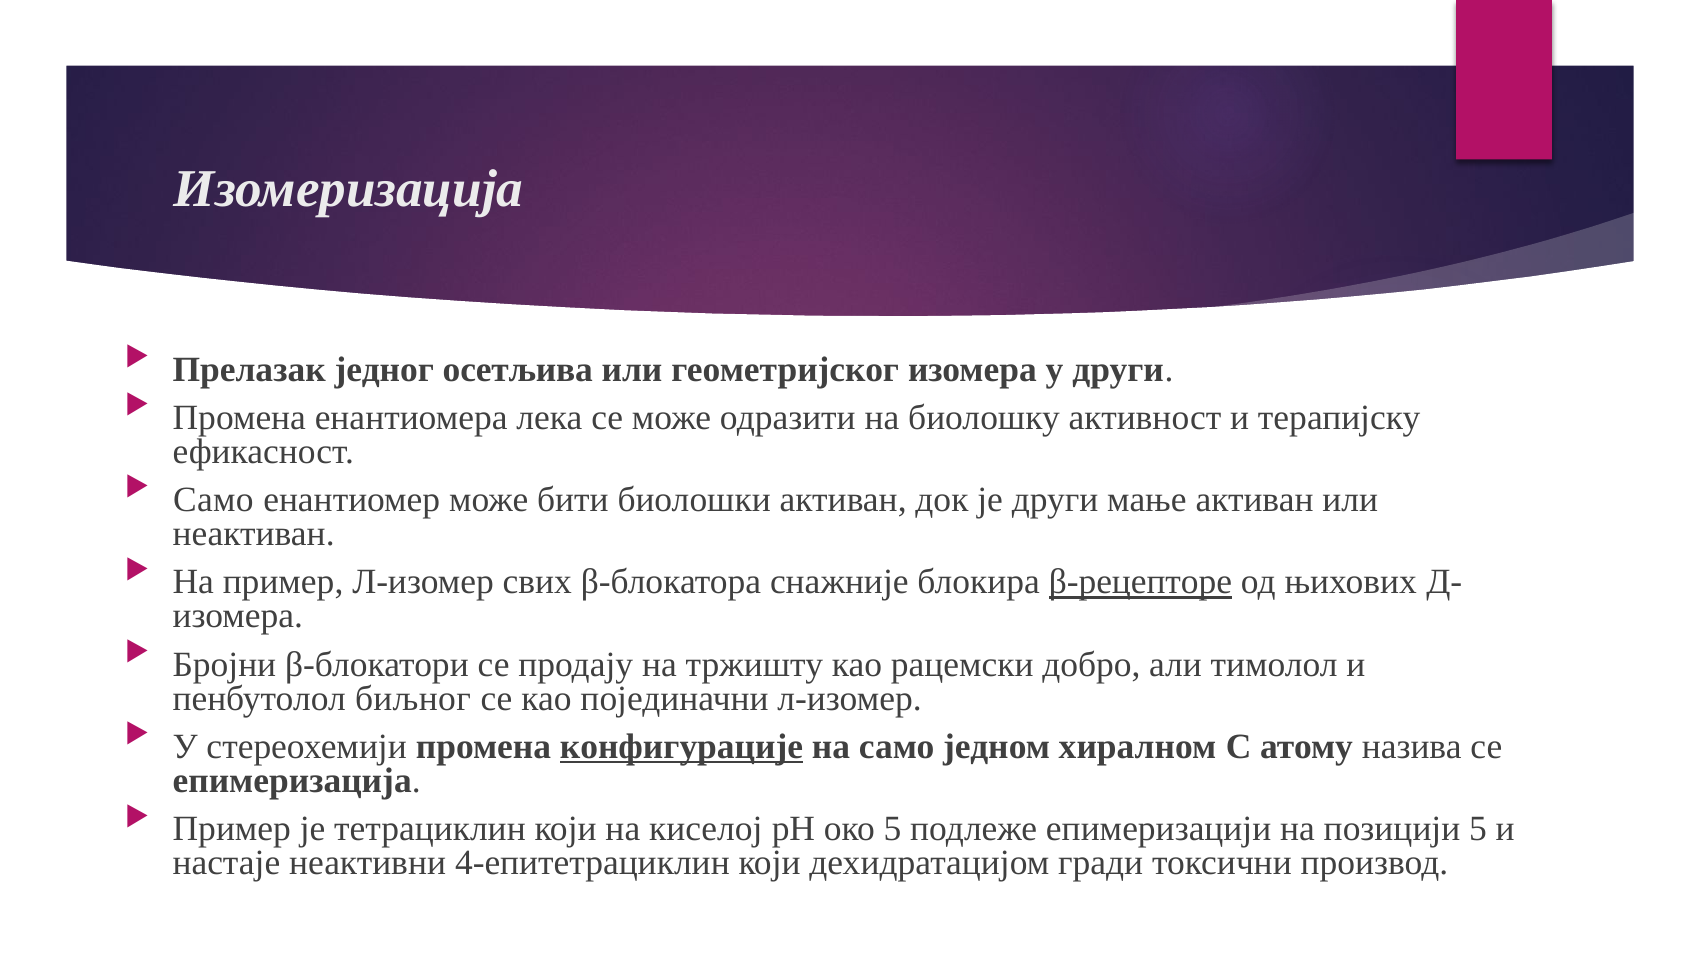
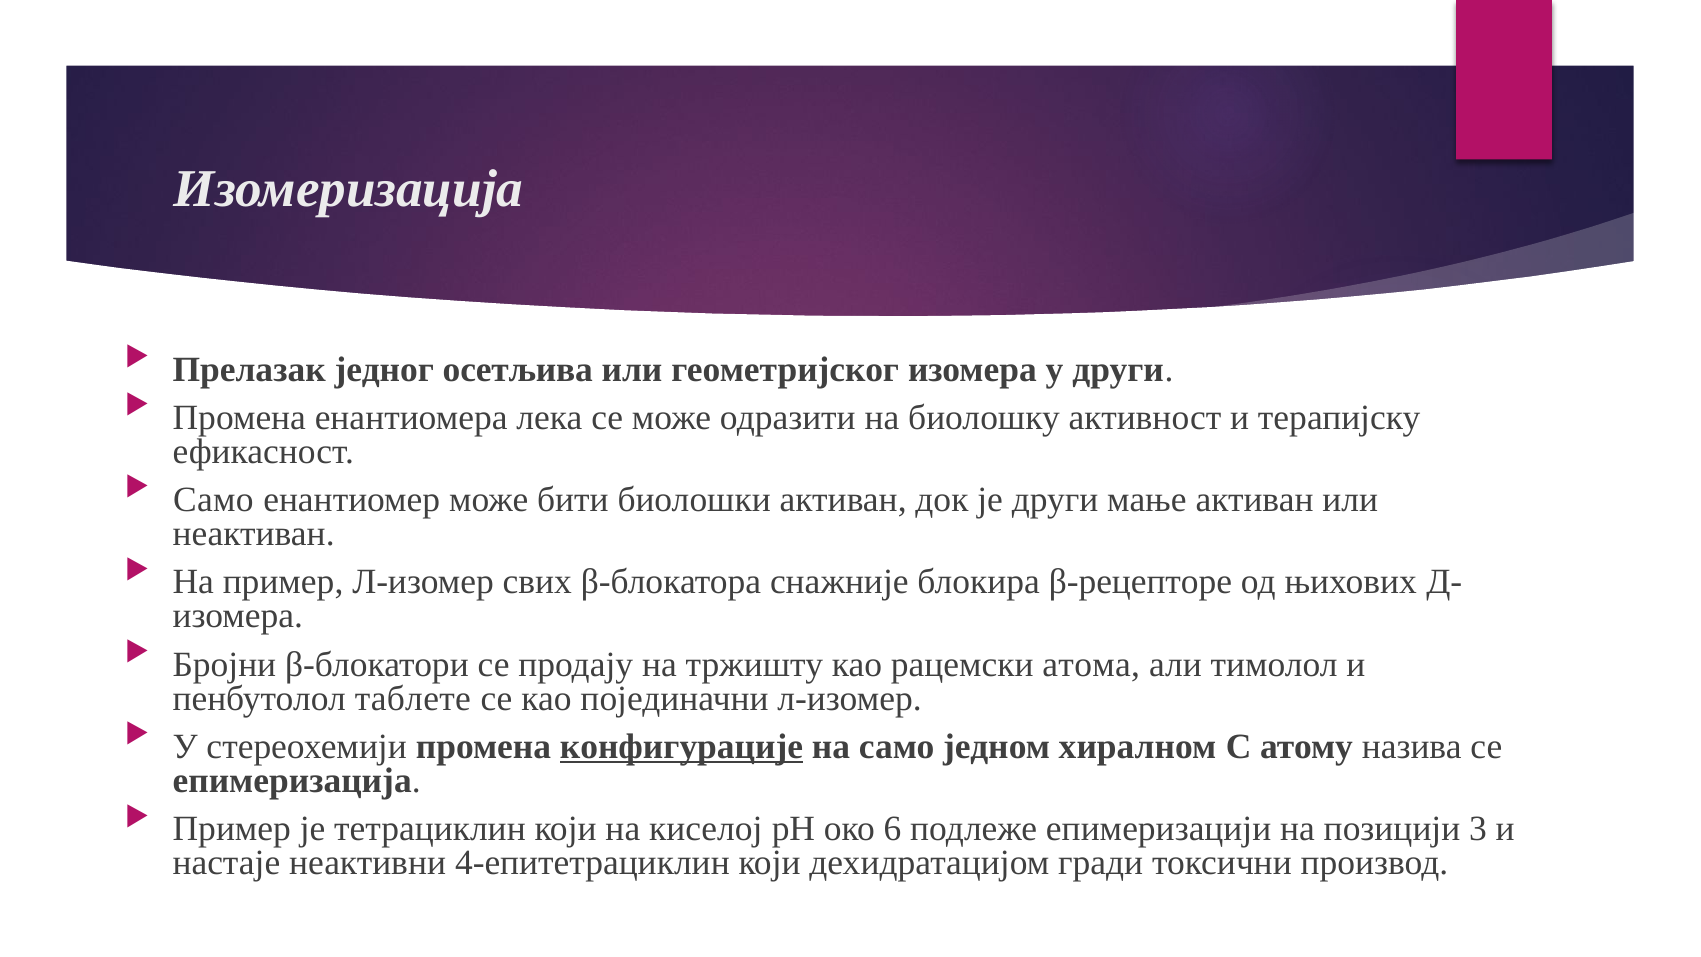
β-рецепторе underline: present -> none
добро: добро -> атома
биљног: биљног -> таблете
око 5: 5 -> 6
позицији 5: 5 -> 3
